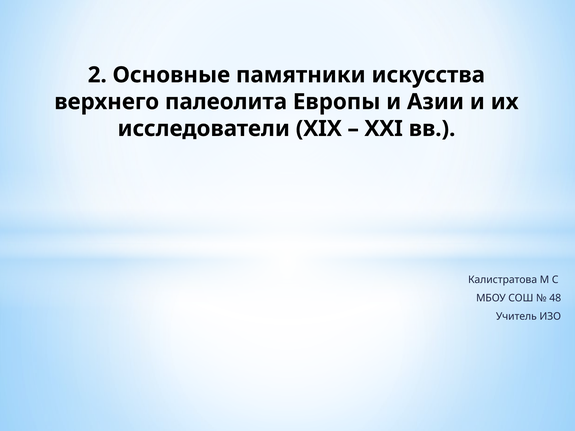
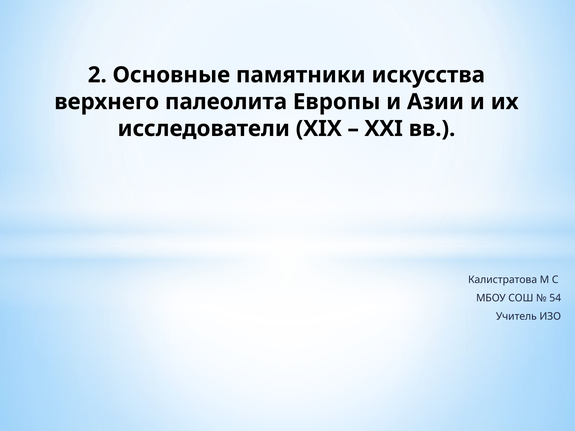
48: 48 -> 54
